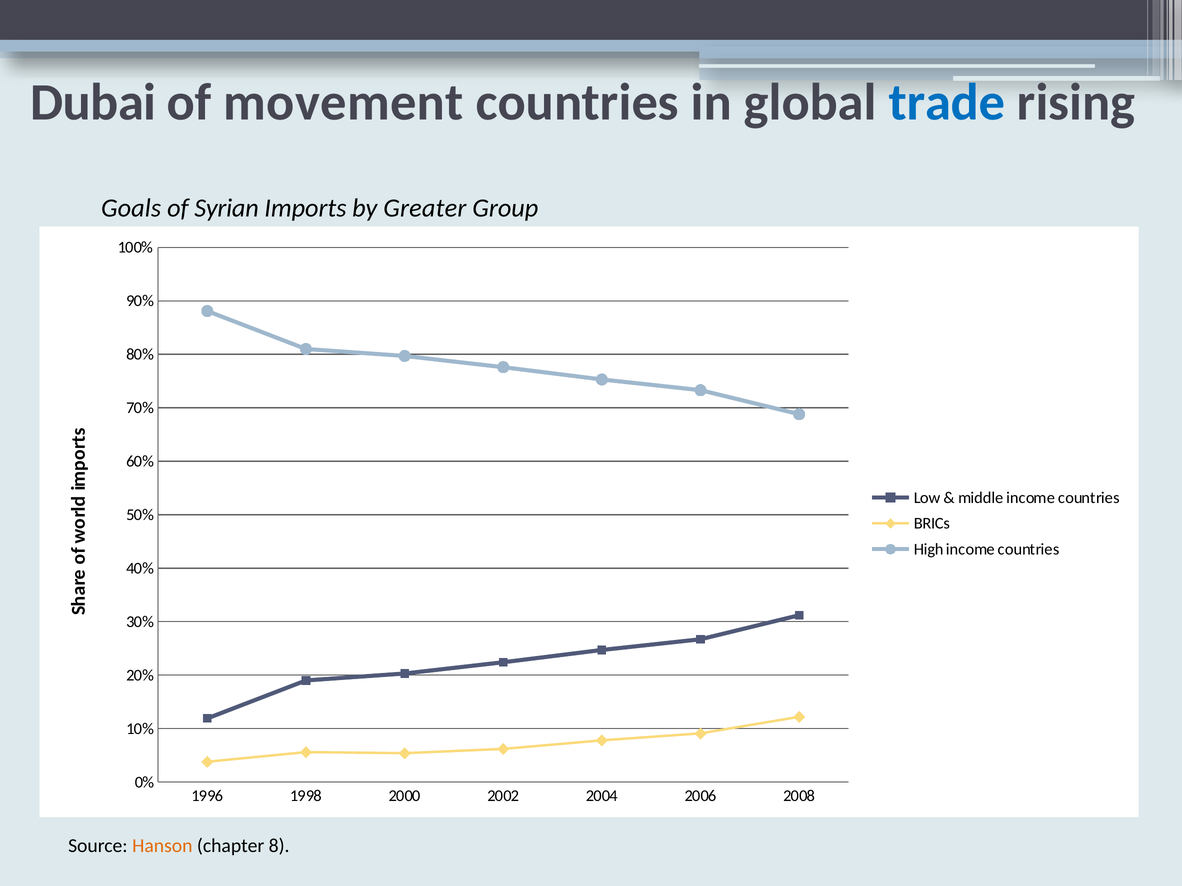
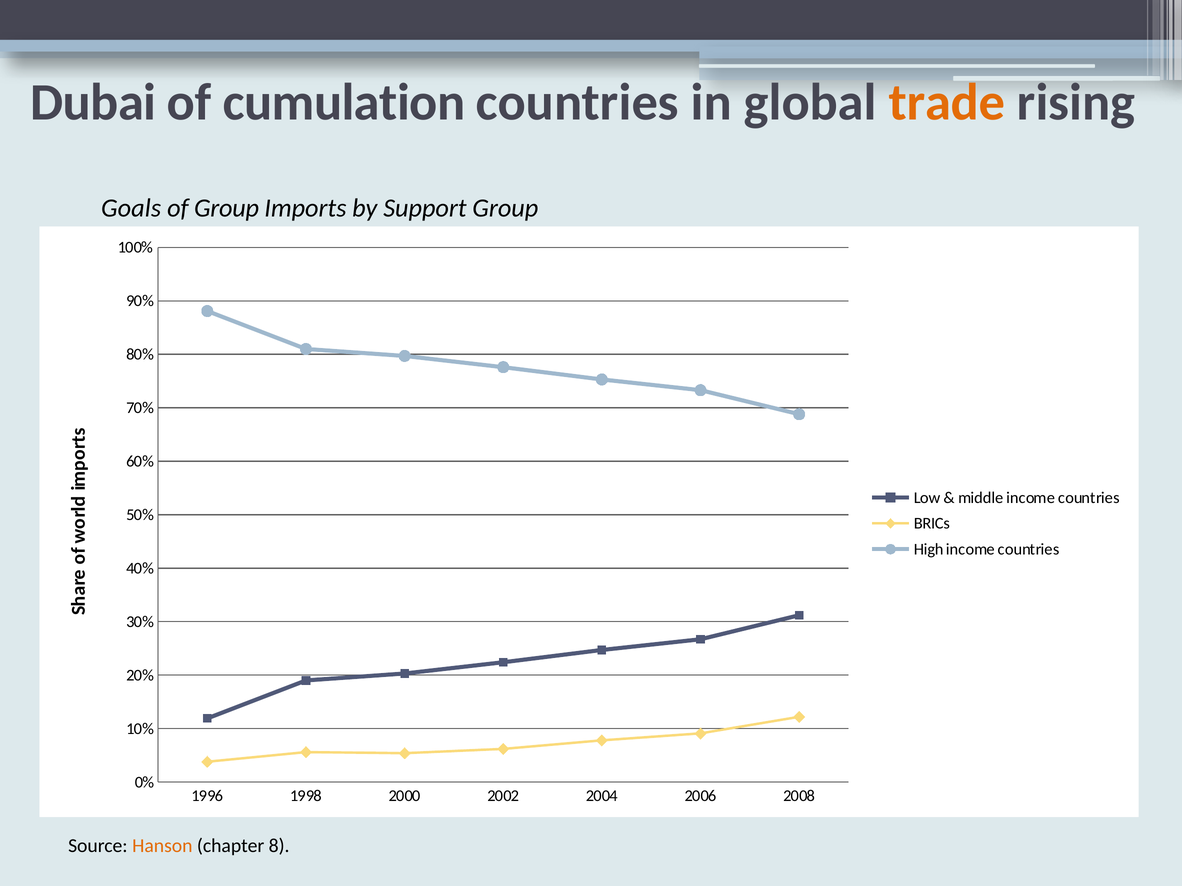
movement: movement -> cumulation
trade colour: blue -> orange
of Syrian: Syrian -> Group
Greater: Greater -> Support
